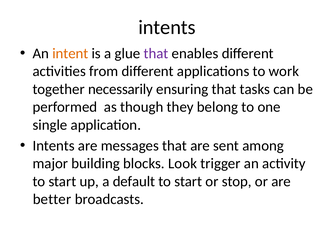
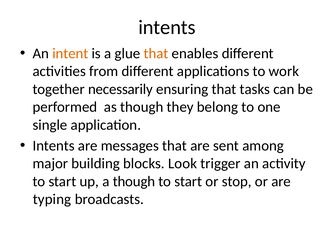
that at (156, 53) colour: purple -> orange
a default: default -> though
better: better -> typing
